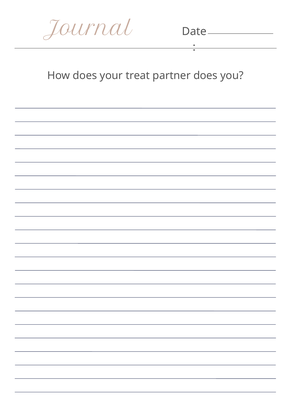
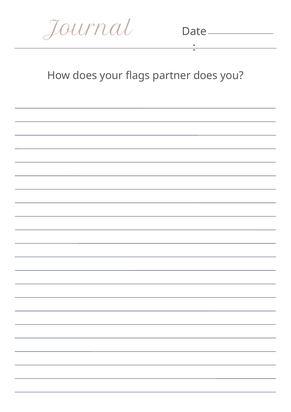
treat: treat -> flags
